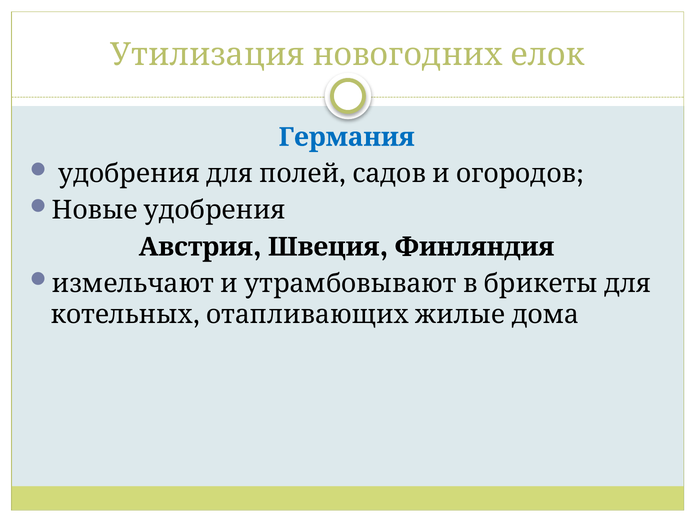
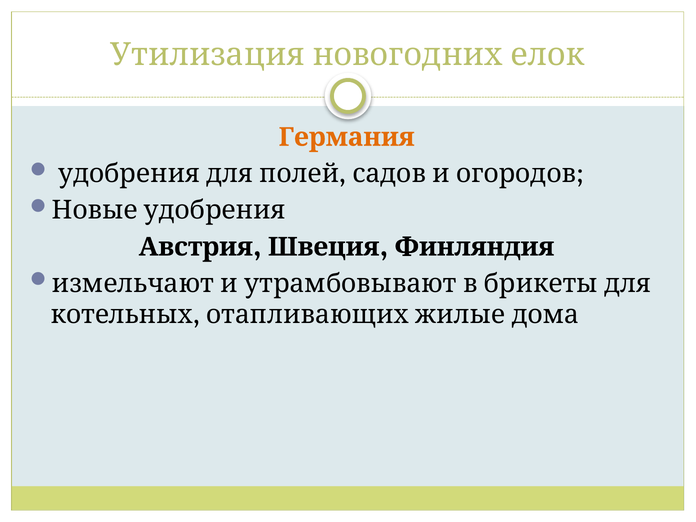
Германия colour: blue -> orange
